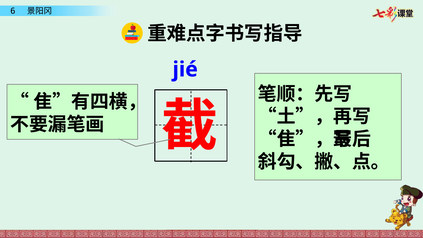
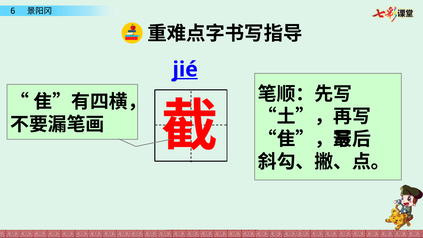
jié underline: none -> present
